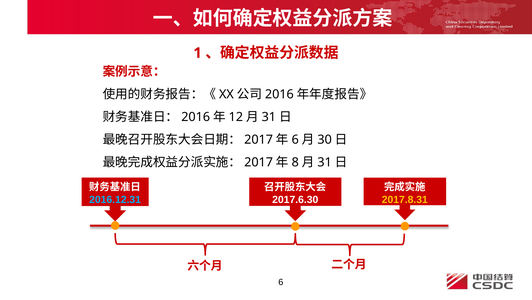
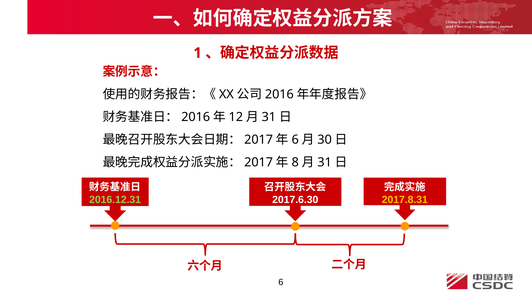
2016.12.31 colour: light blue -> light green
